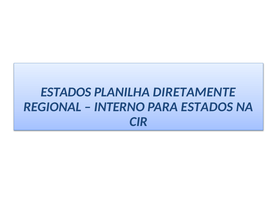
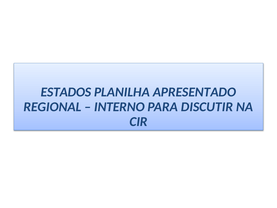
DIRETAMENTE: DIRETAMENTE -> APRESENTADO
PARA ESTADOS: ESTADOS -> DISCUTIR
